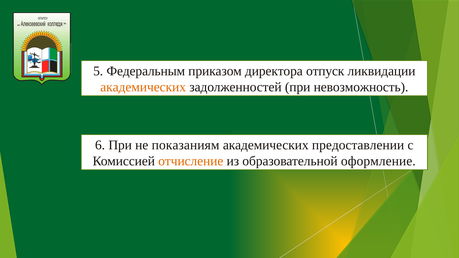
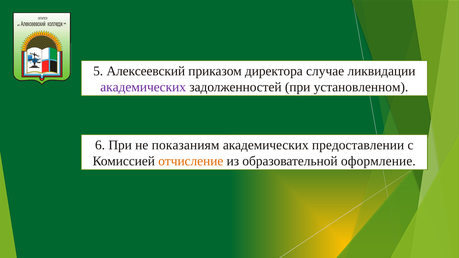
Федеральным: Федеральным -> Алексеевский
отпуск: отпуск -> случае
академических at (143, 87) colour: orange -> purple
невозможность: невозможность -> установленном
